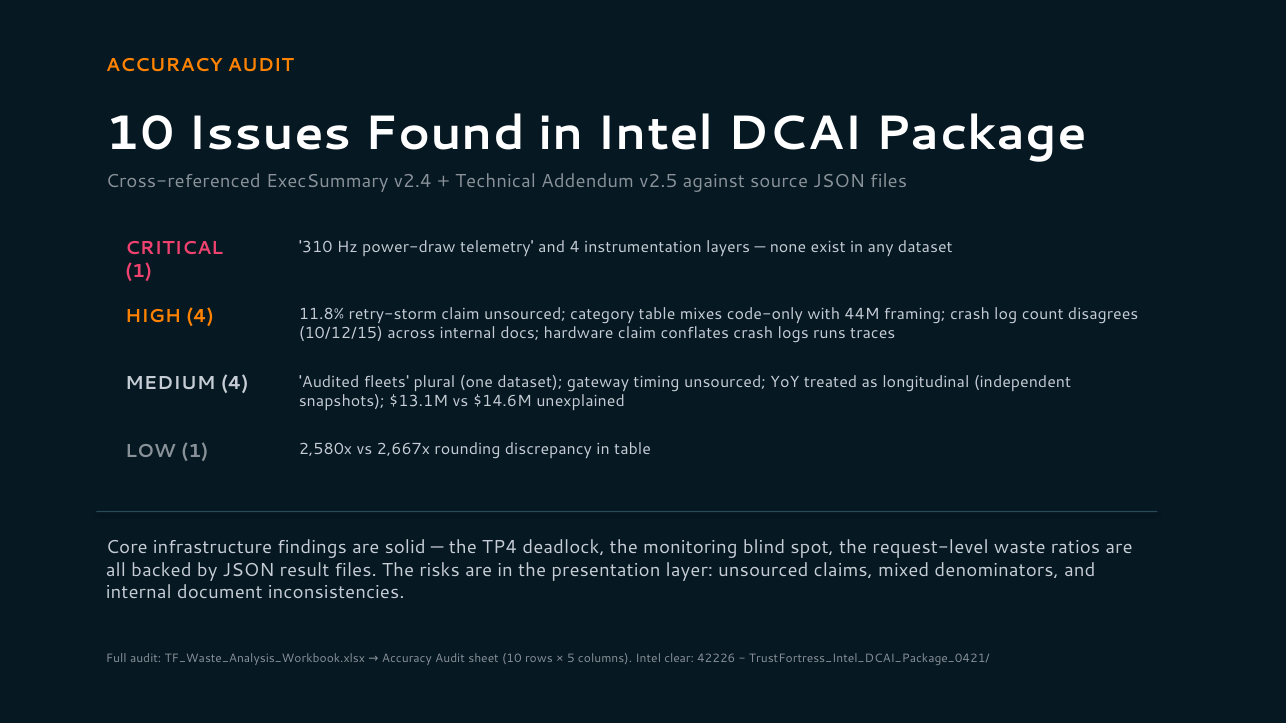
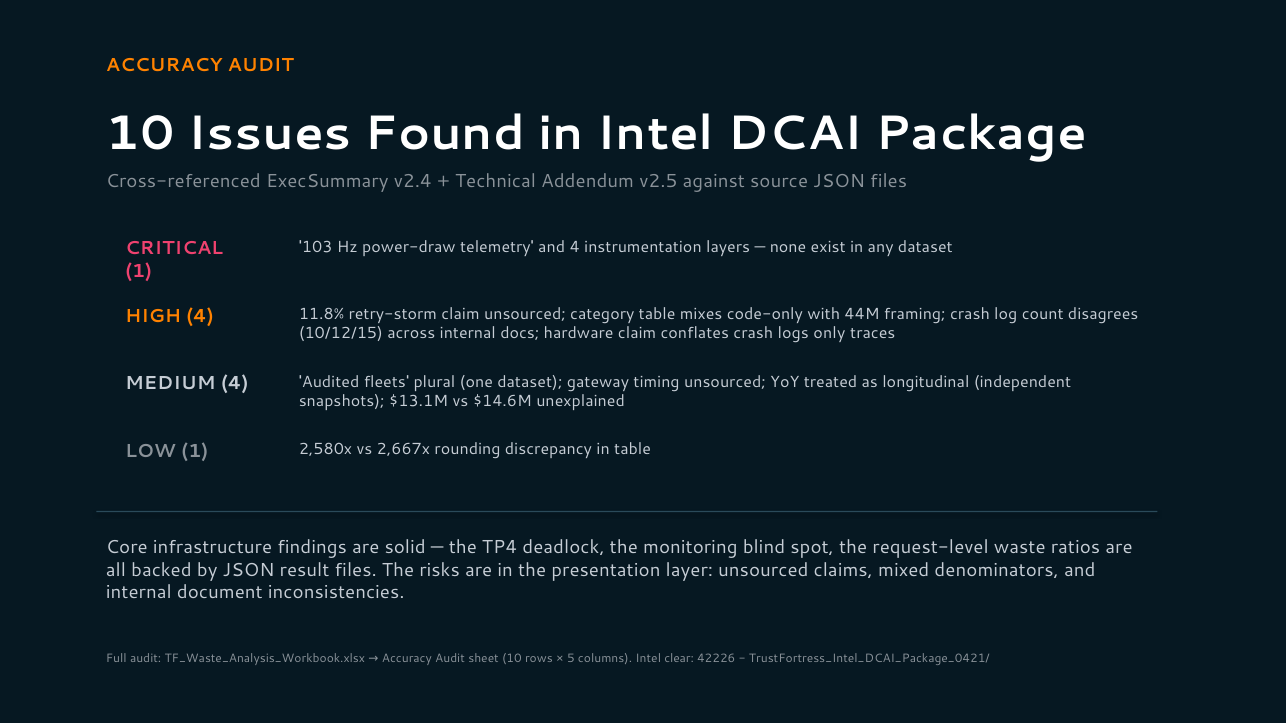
310: 310 -> 103
runs: runs -> only
